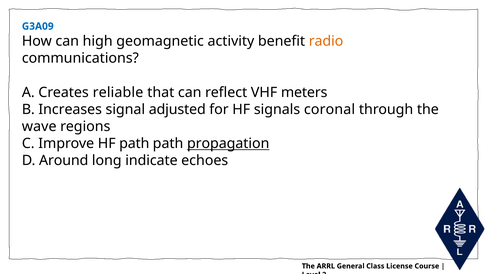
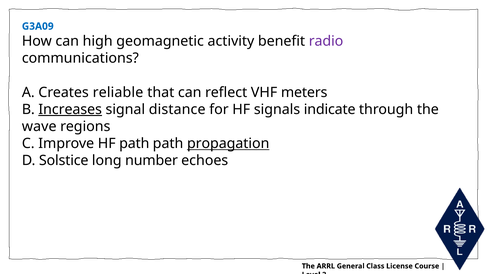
radio colour: orange -> purple
Increases underline: none -> present
adjusted: adjusted -> distance
coronal: coronal -> indicate
Around: Around -> Solstice
indicate: indicate -> number
